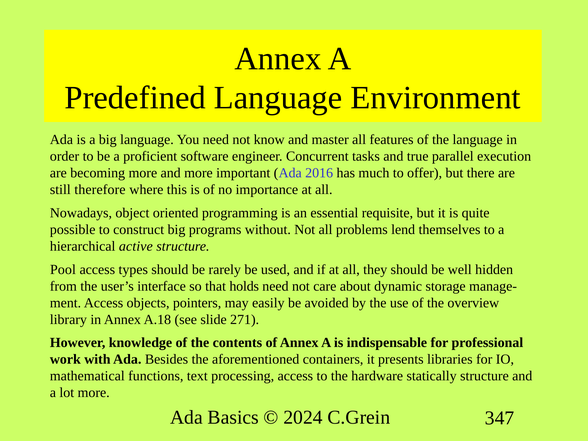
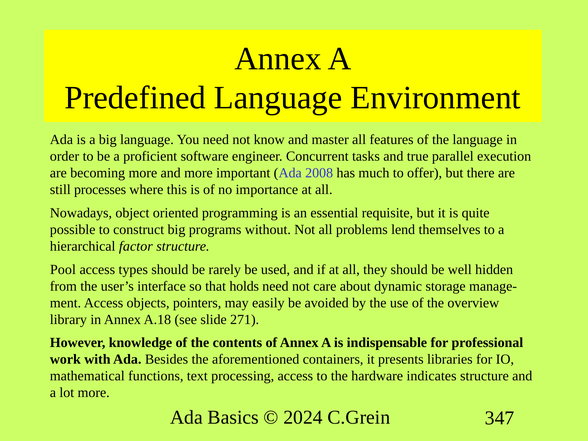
2016: 2016 -> 2008
therefore: therefore -> processes
active: active -> factor
statically: statically -> indicates
